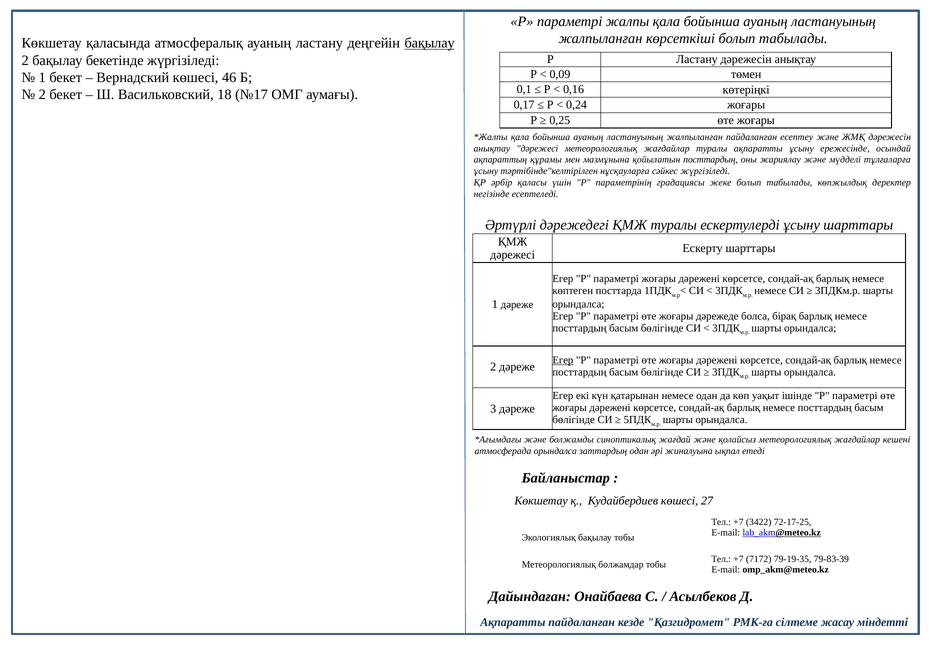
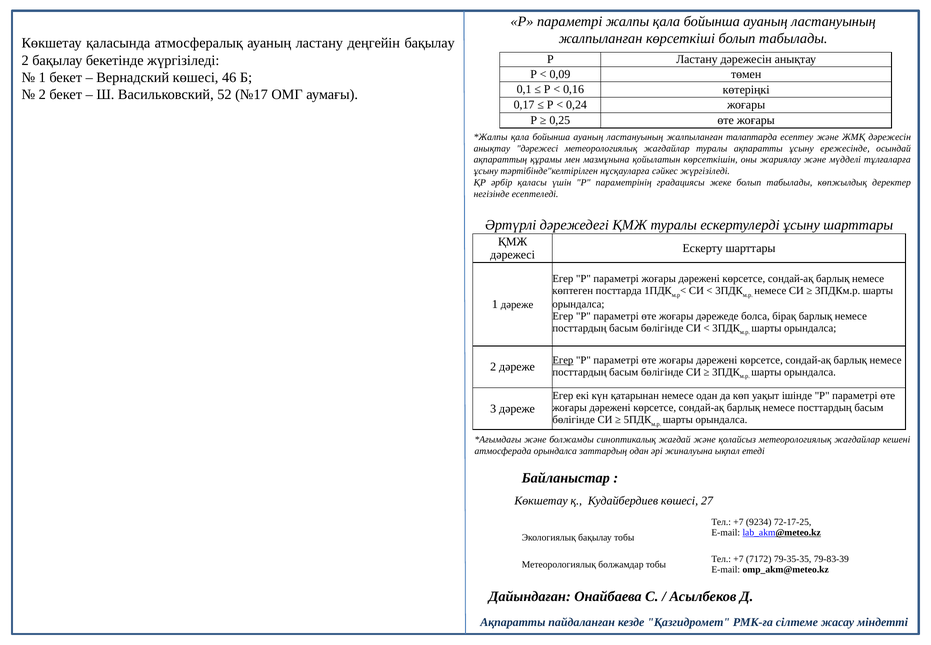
бақылау at (430, 43) underline: present -> none
18: 18 -> 52
жалпыланған пайдаланған: пайдаланған -> талаптарда
қойылатын посттардың: посттардың -> көрсеткішін
3422: 3422 -> 9234
79-19-35: 79-19-35 -> 79-35-35
